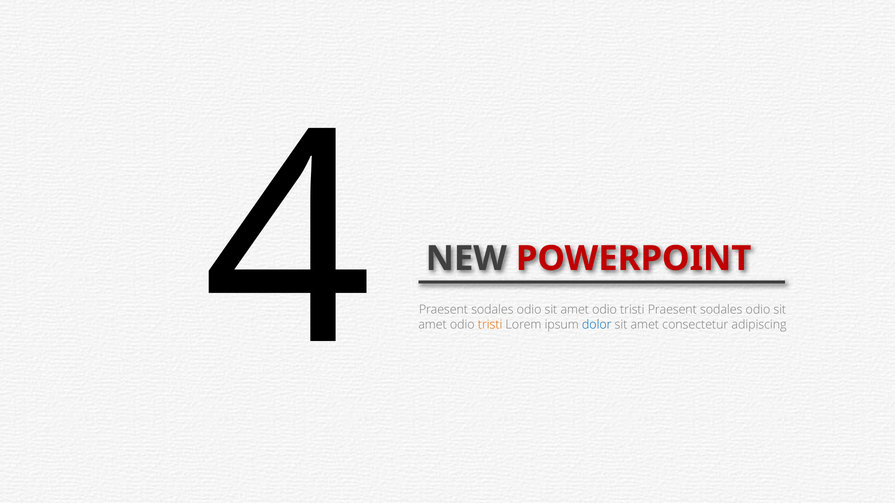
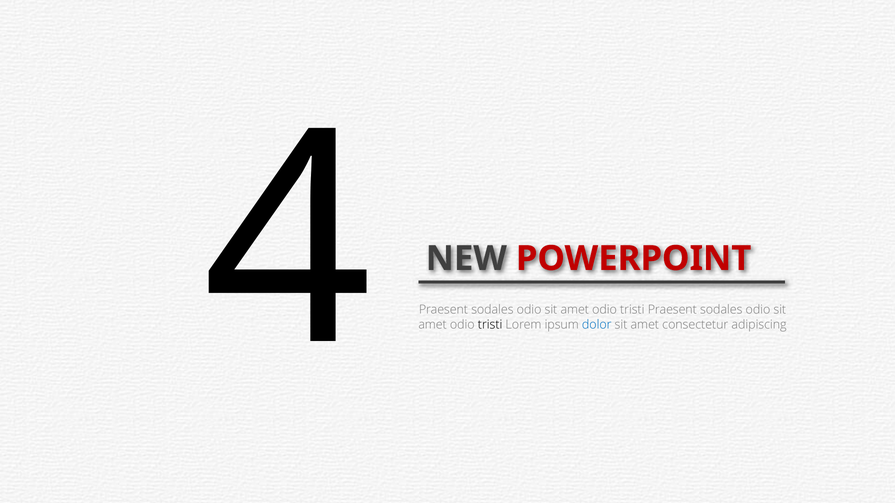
tristi at (490, 325) colour: orange -> black
